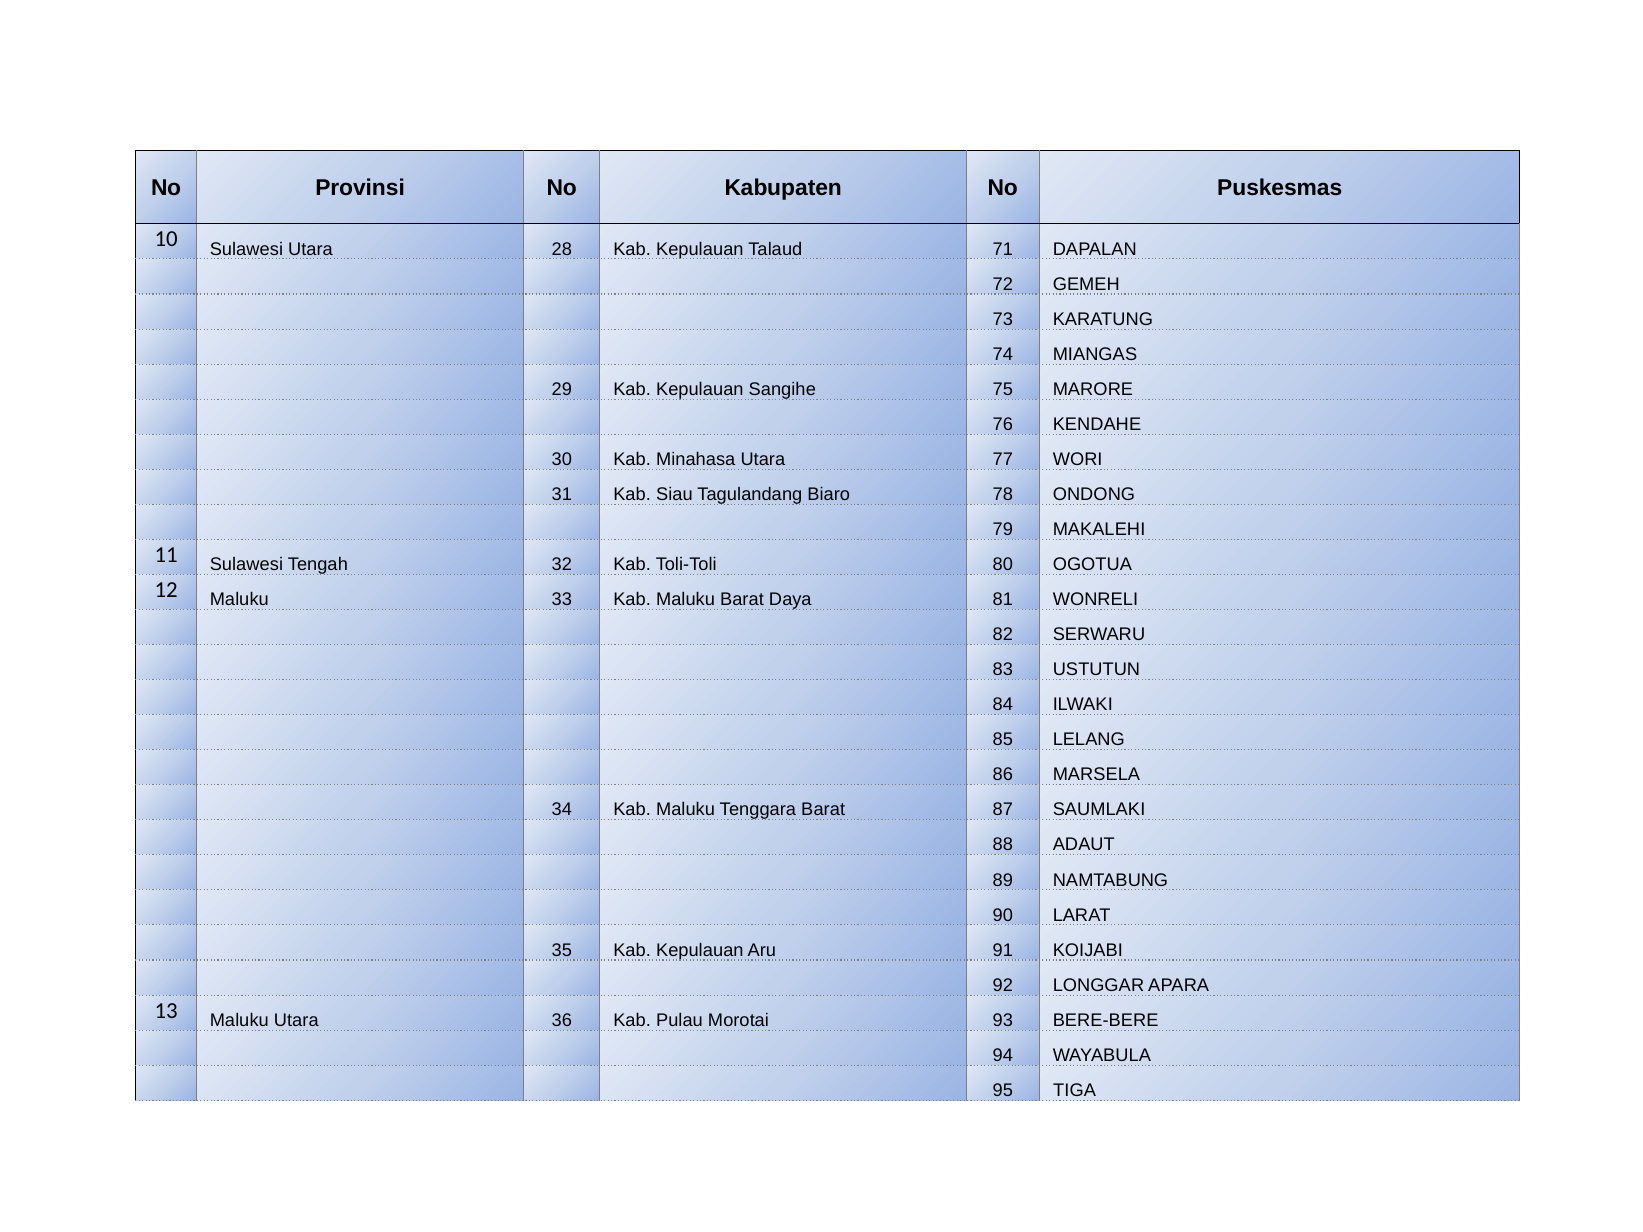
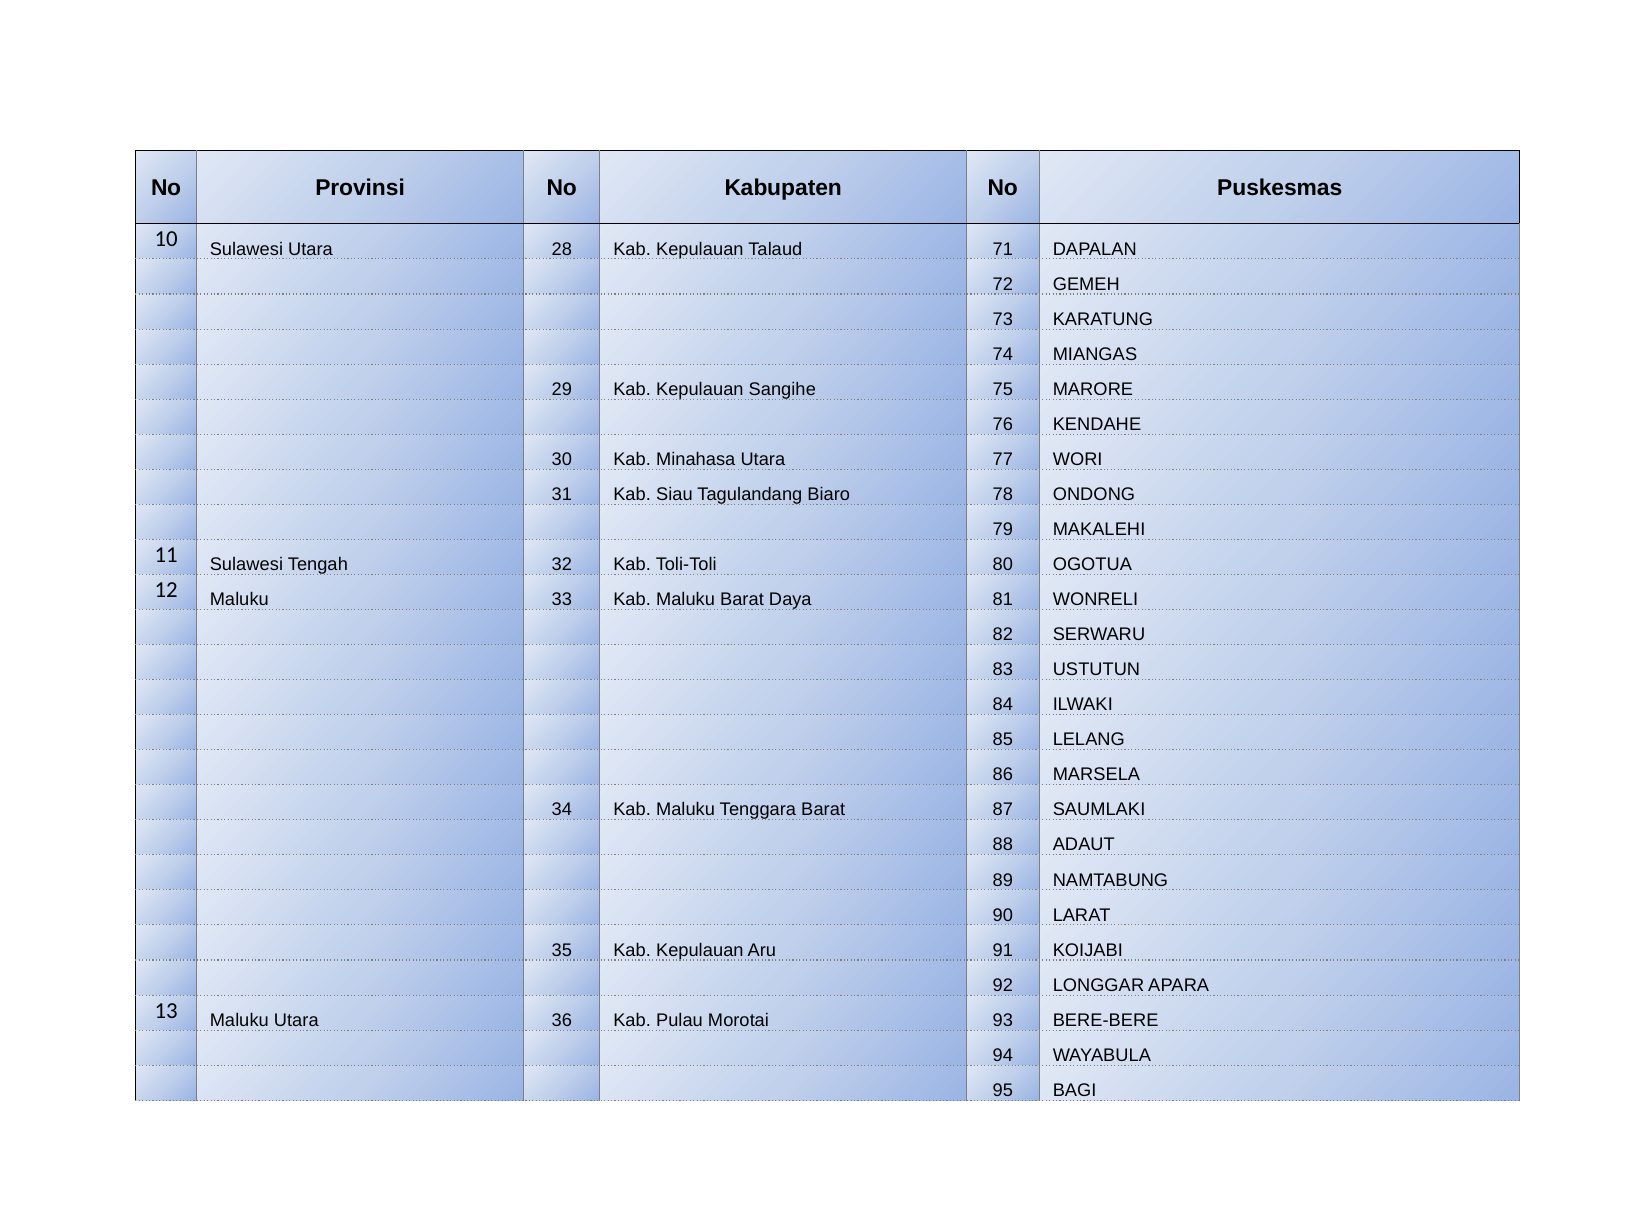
TIGA: TIGA -> BAGI
